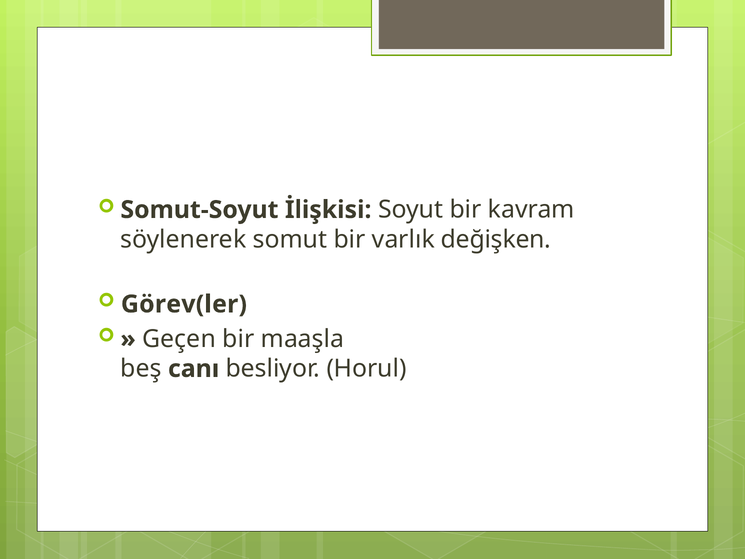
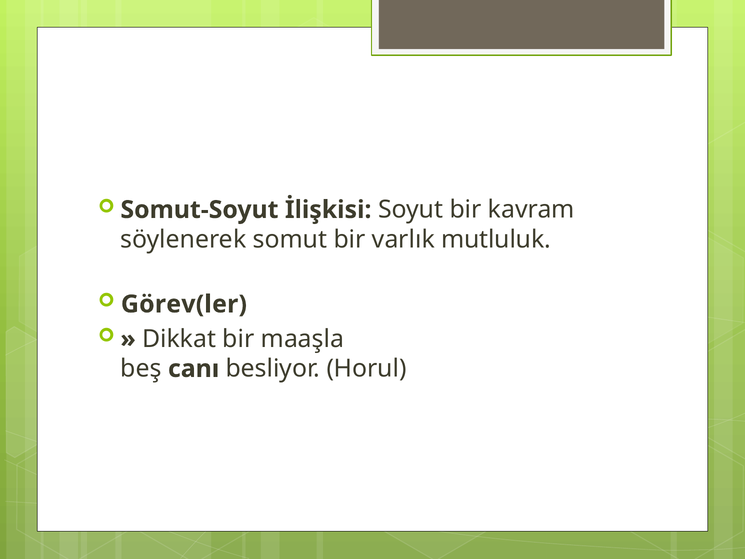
değişken: değişken -> mutluluk
Geçen: Geçen -> Dikkat
